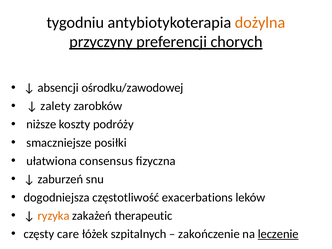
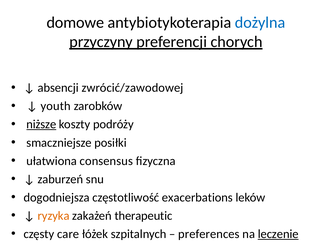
tygodniu: tygodniu -> domowe
dożylna colour: orange -> blue
ośrodku/zawodowej: ośrodku/zawodowej -> zwrócić/zawodowej
zalety: zalety -> youth
niższe underline: none -> present
zakończenie: zakończenie -> preferences
